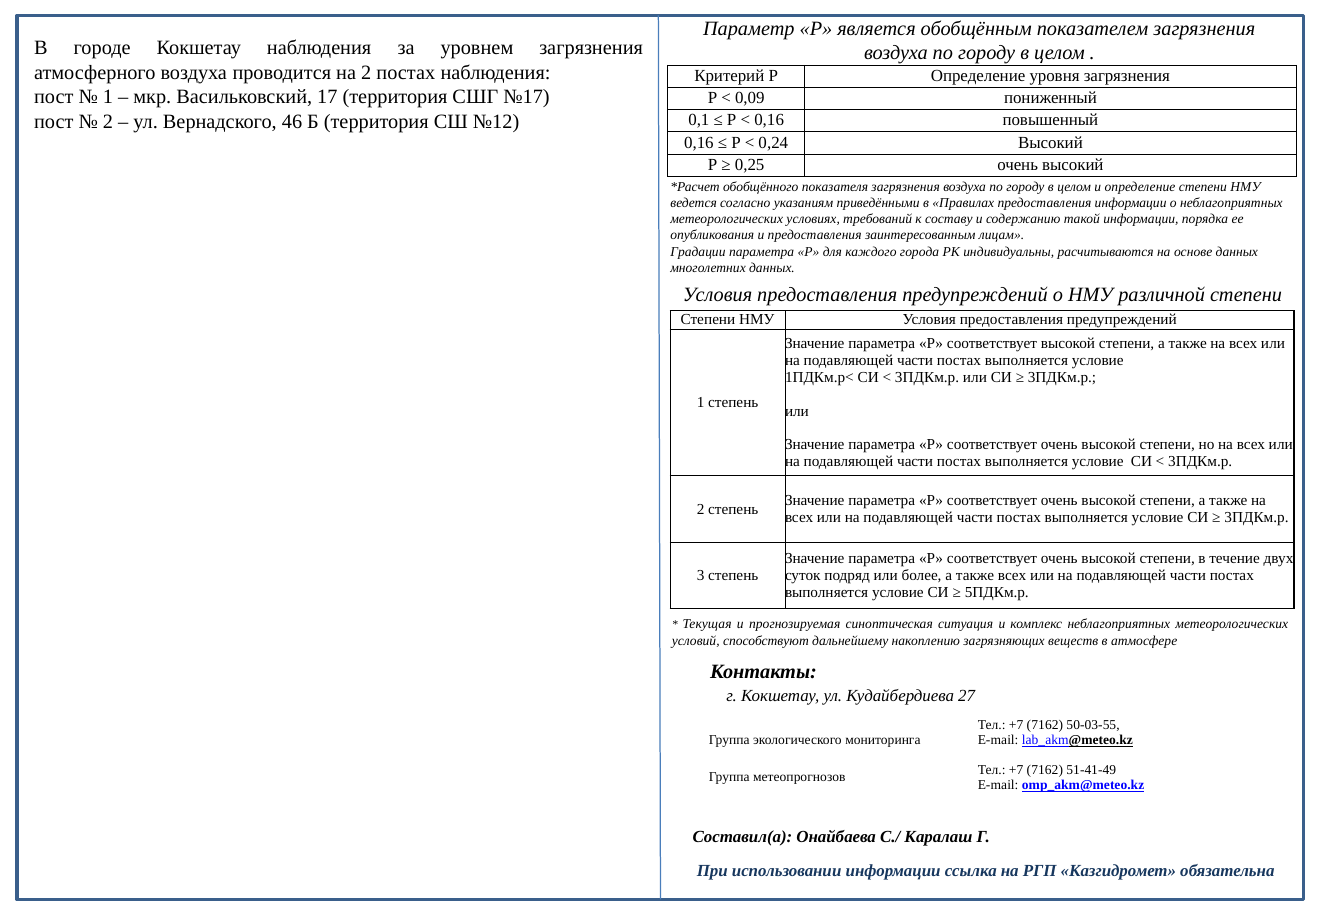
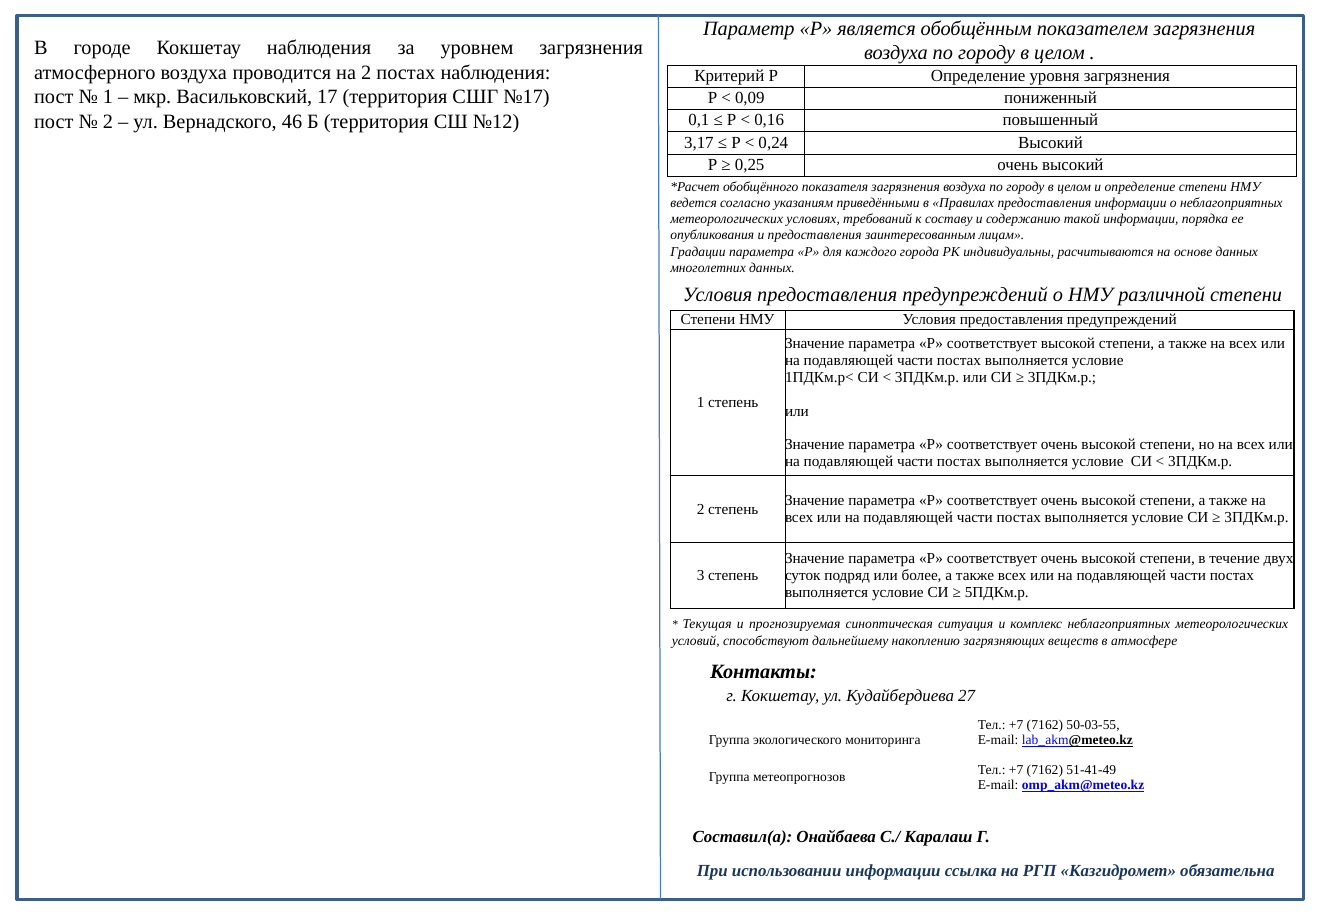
0,16 at (699, 142): 0,16 -> 3,17
